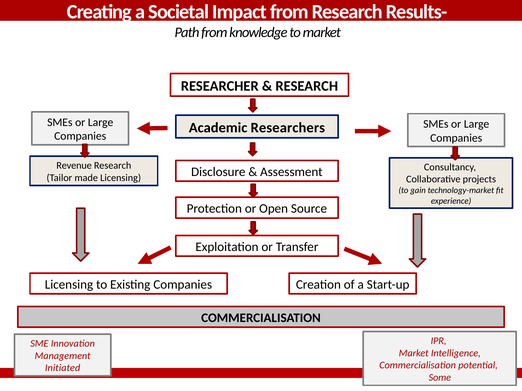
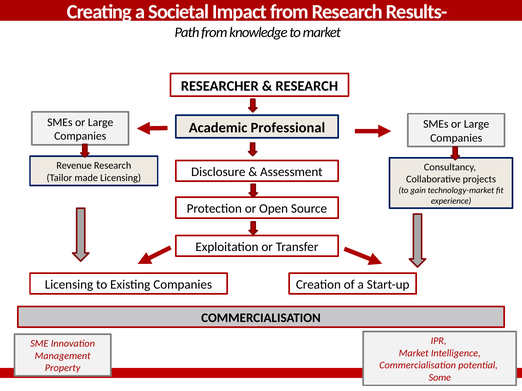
Researchers: Researchers -> Professional
Initiated: Initiated -> Property
